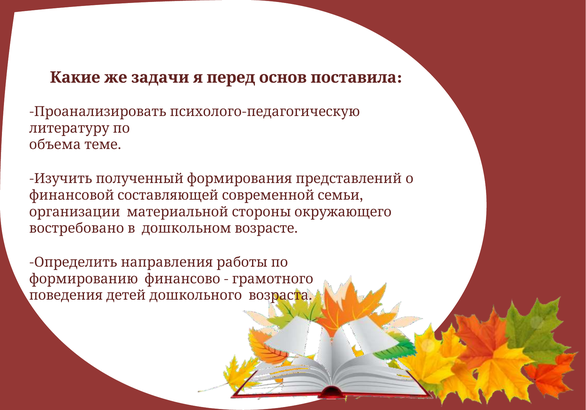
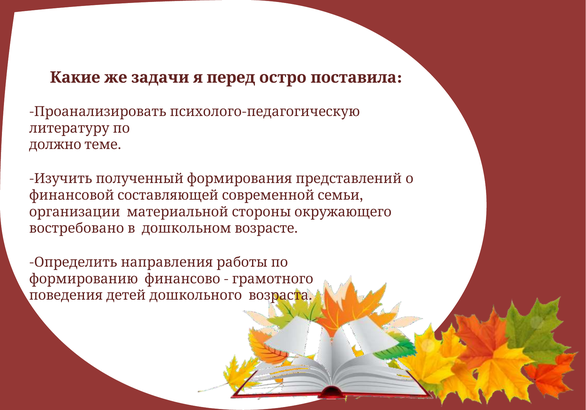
основ: основ -> остро
объема: объема -> должно
